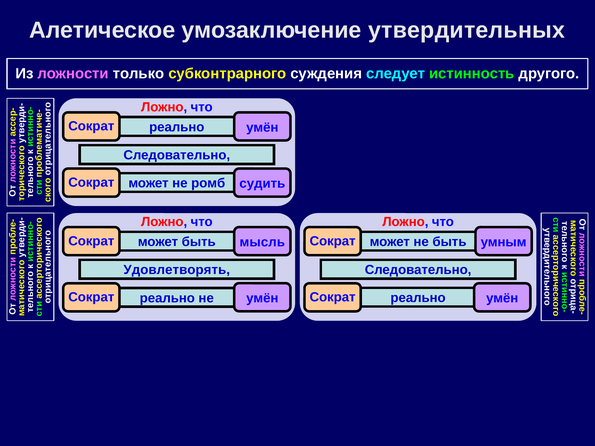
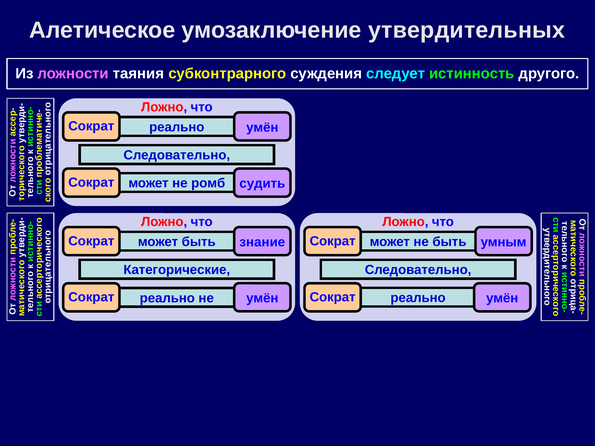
только: только -> таяния
мысль: мысль -> знание
Удовлетворять: Удовлетворять -> Категорические
